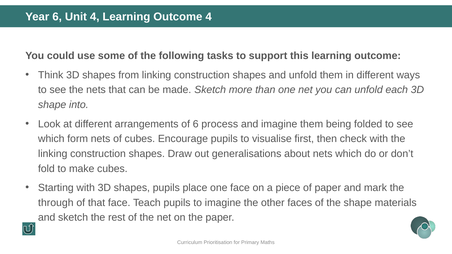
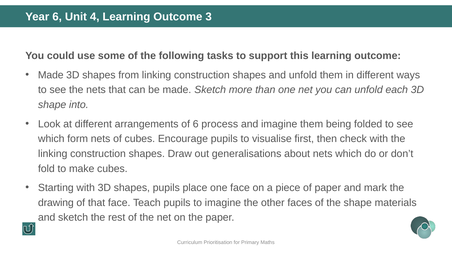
Outcome 4: 4 -> 3
Think at (51, 75): Think -> Made
through: through -> drawing
